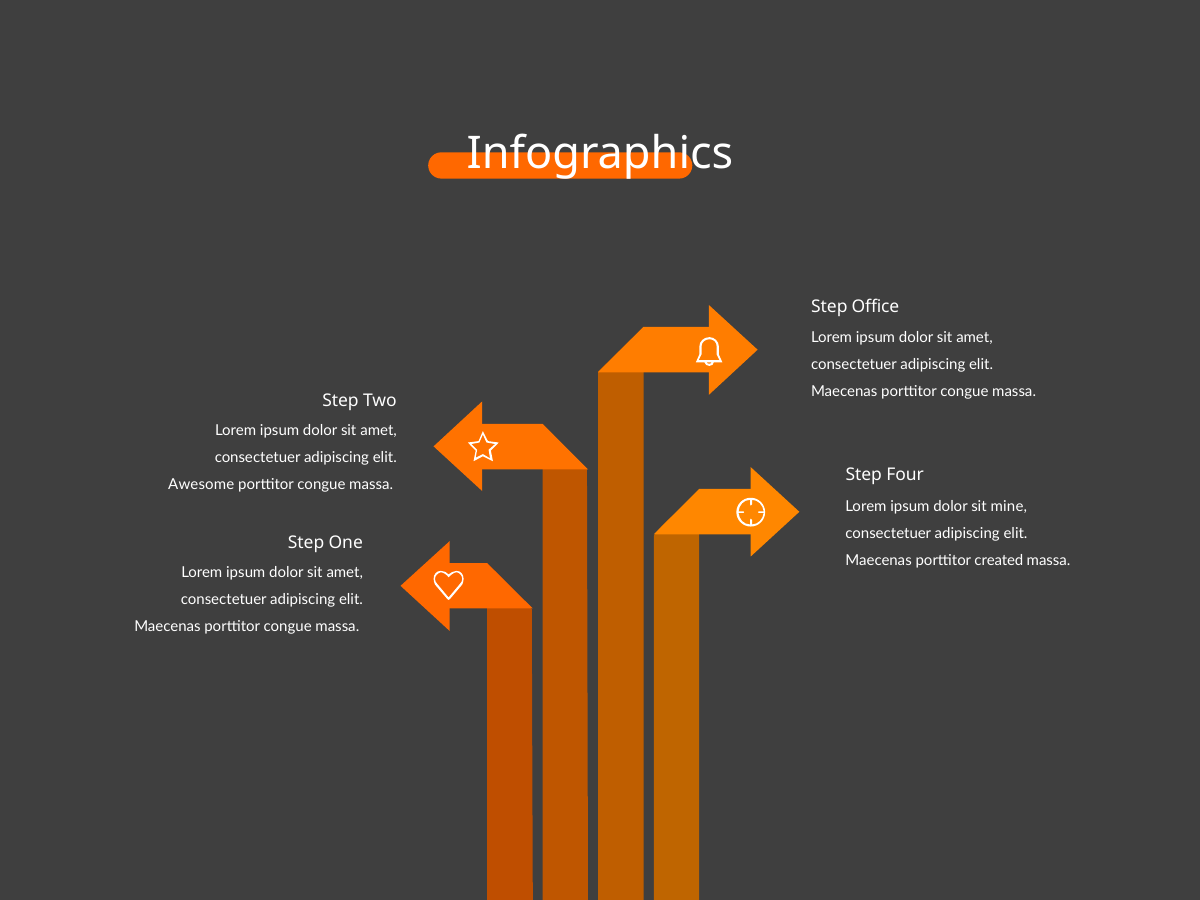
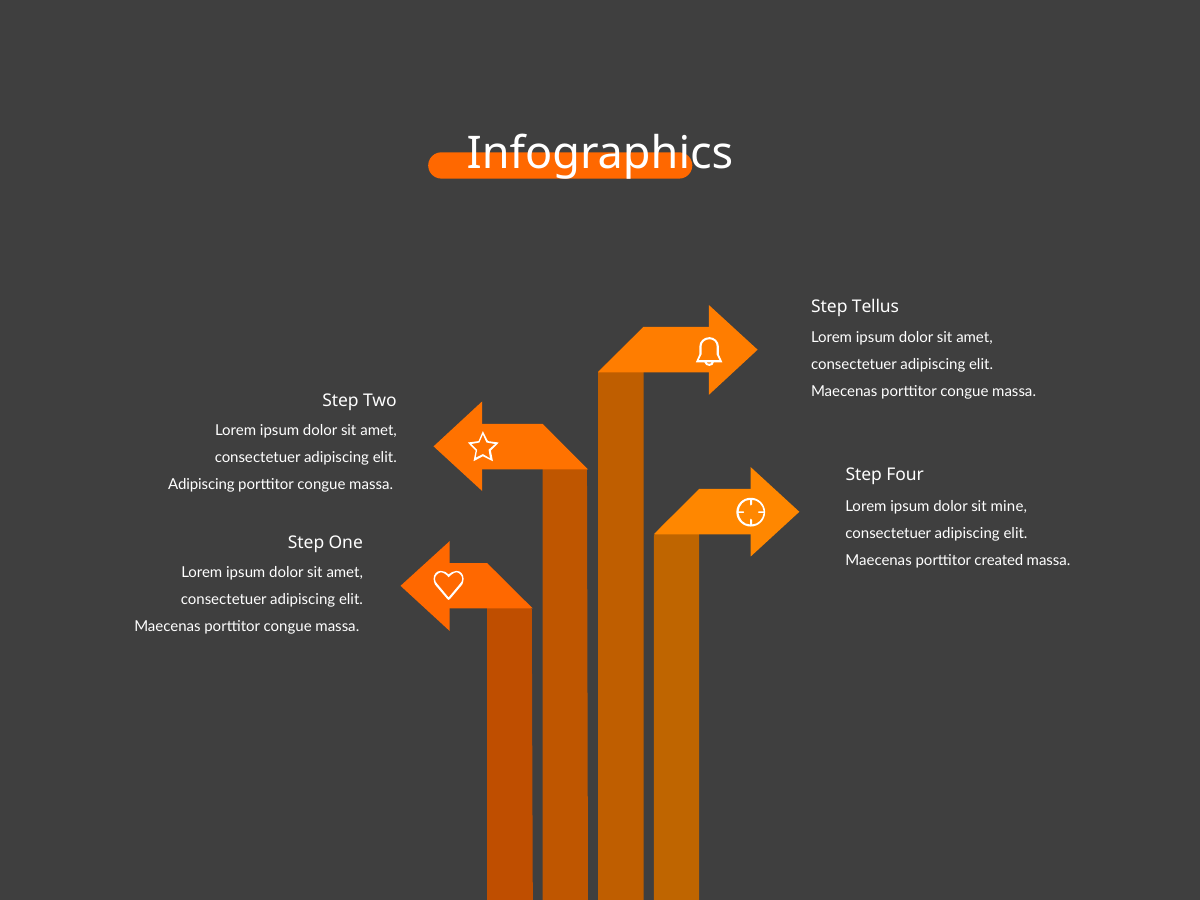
Office: Office -> Tellus
Awesome at (201, 485): Awesome -> Adipiscing
